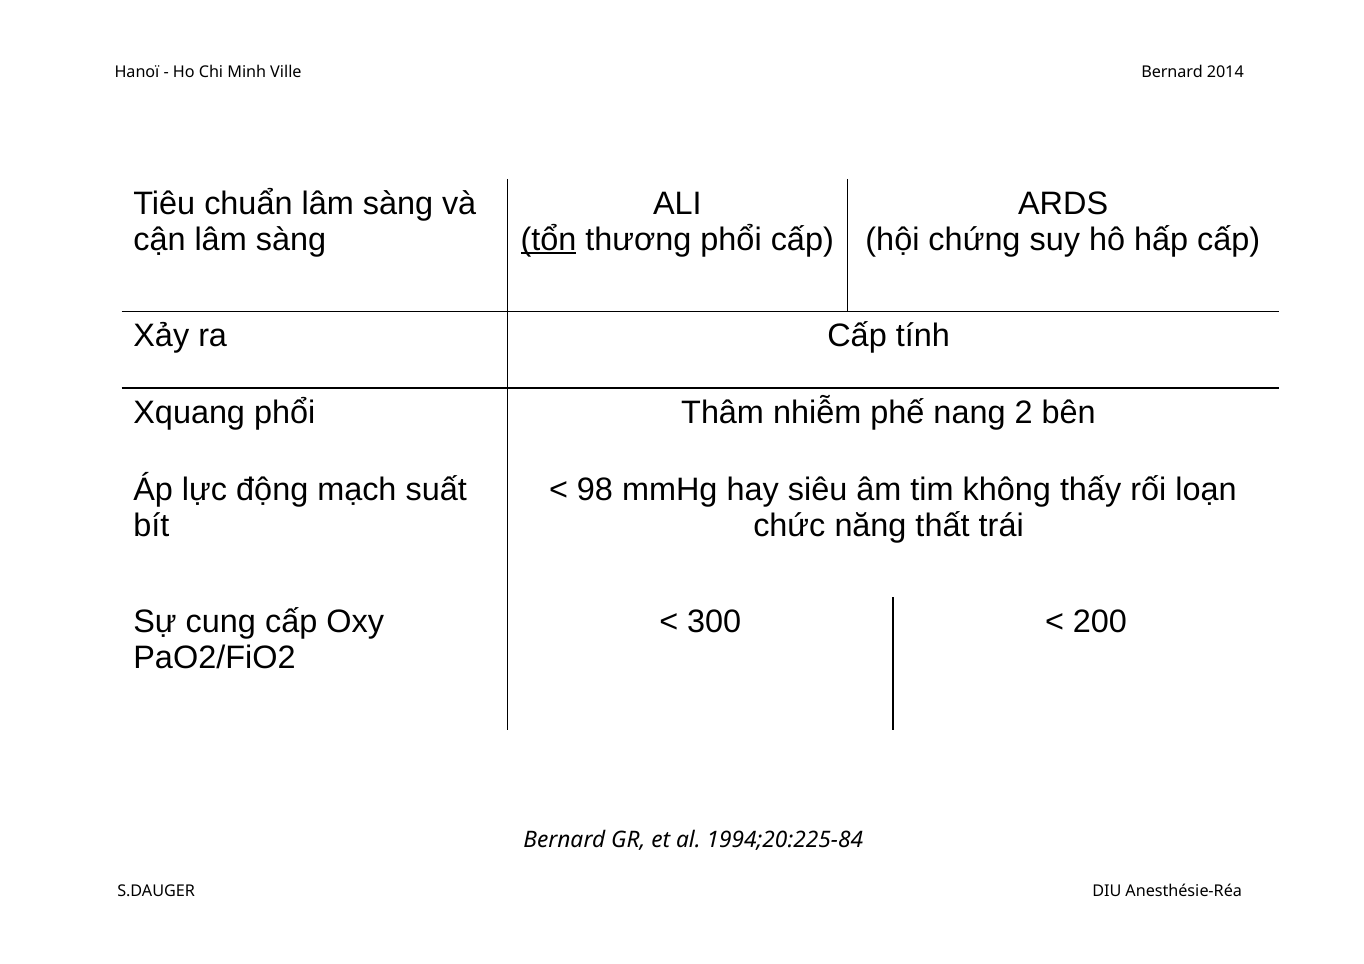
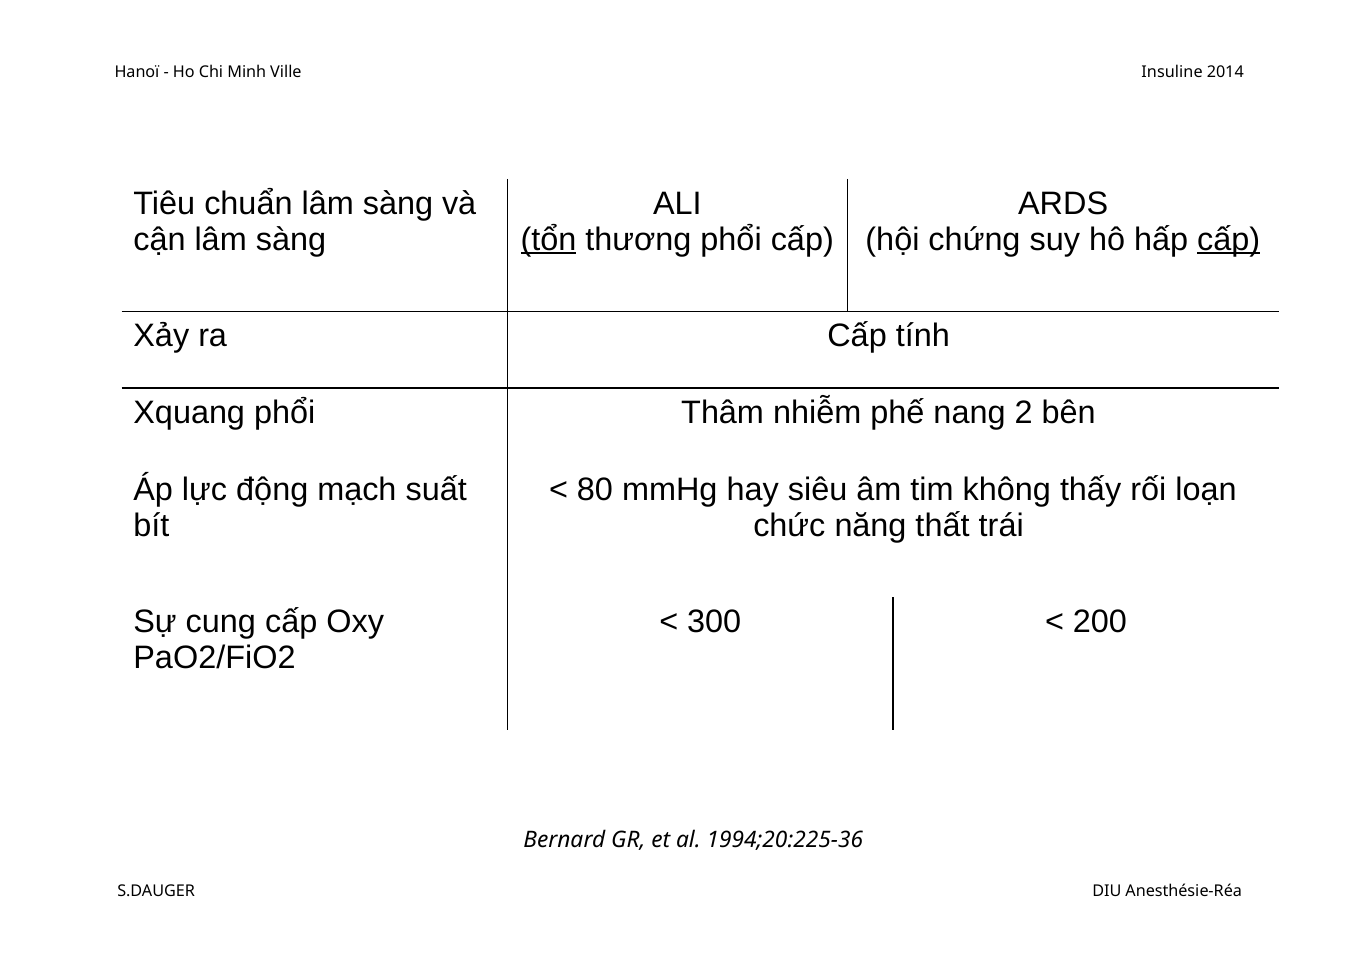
Ville Bernard: Bernard -> Insuline
cấp at (1229, 239) underline: none -> present
98: 98 -> 80
1994;20:225-84: 1994;20:225-84 -> 1994;20:225-36
